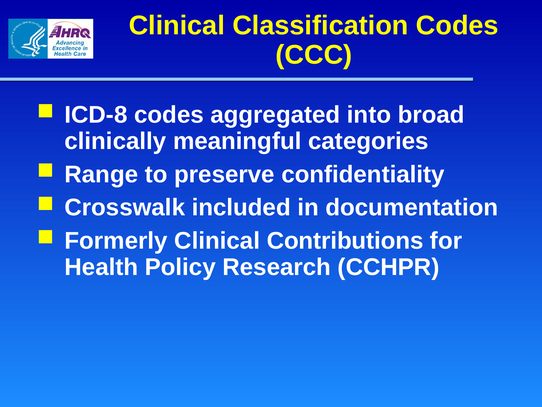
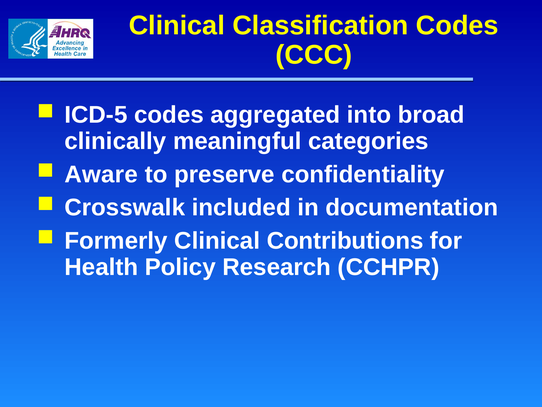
ICD-8: ICD-8 -> ICD-5
Range: Range -> Aware
